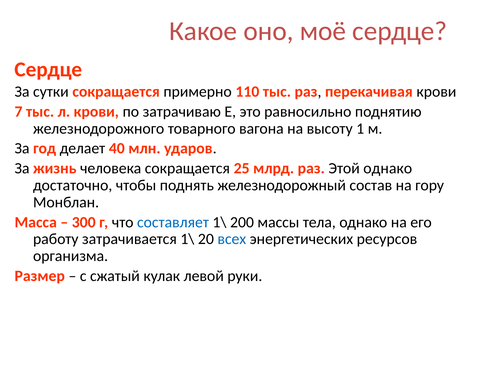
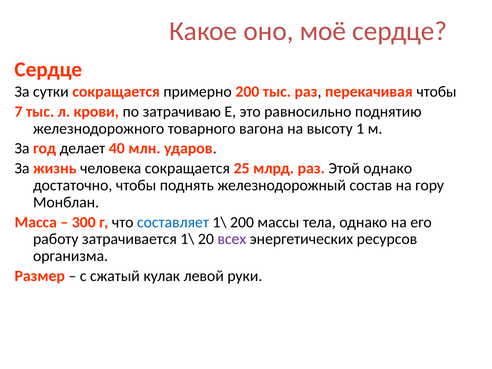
примерно 110: 110 -> 200
перекачивая крови: крови -> чтобы
всех colour: blue -> purple
